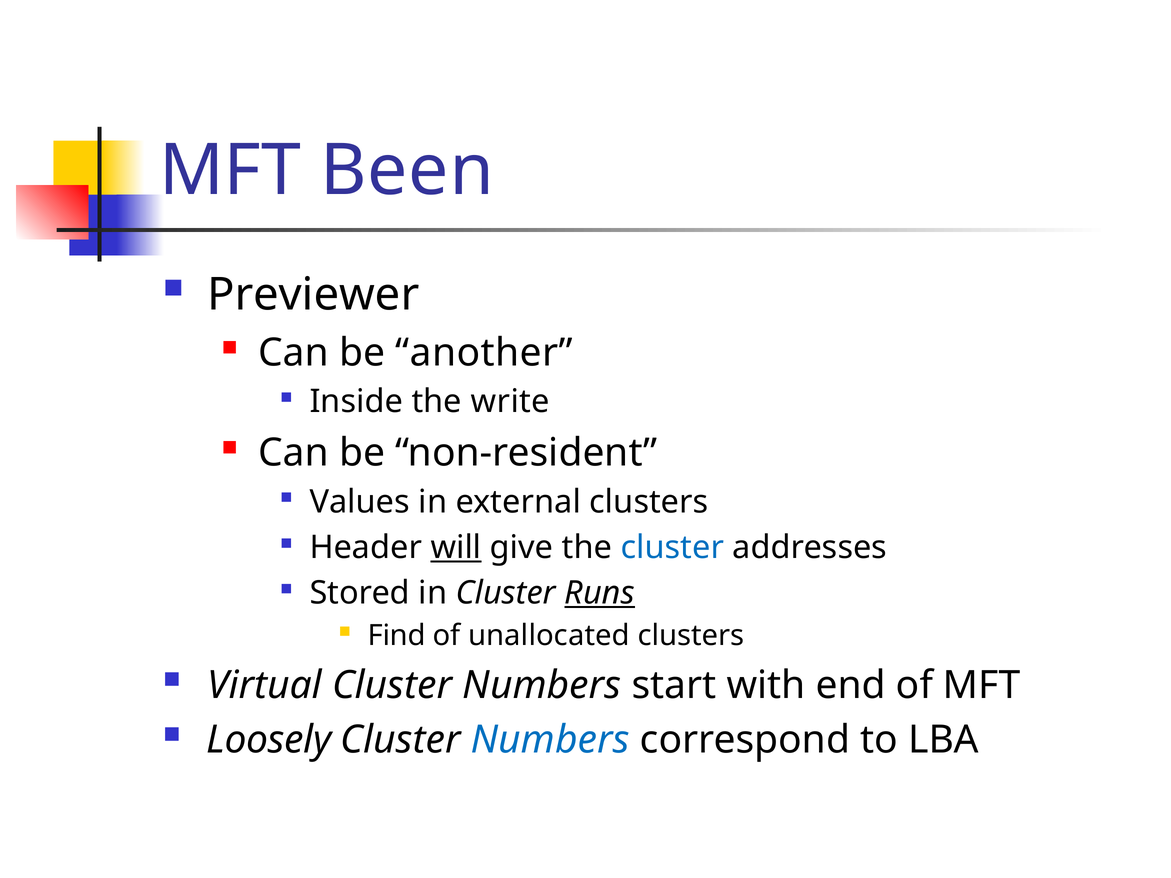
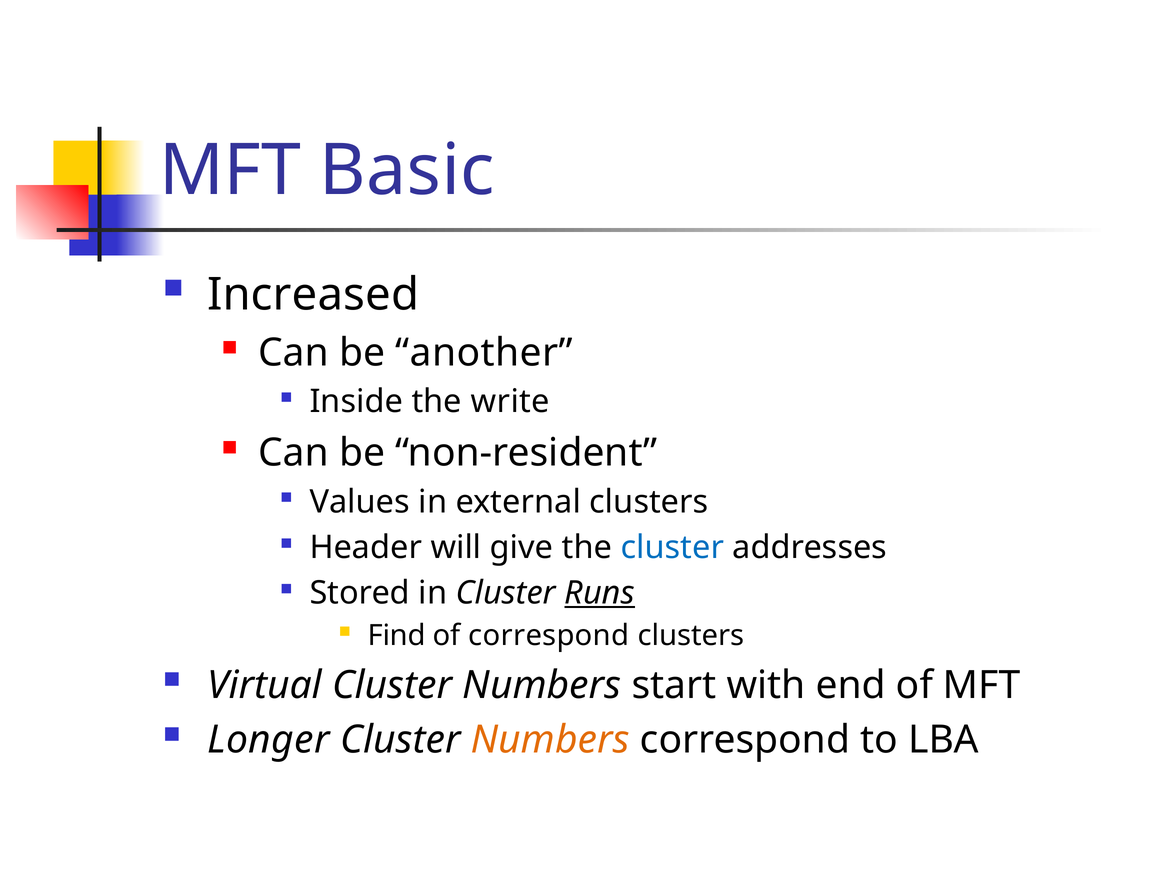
Been: Been -> Basic
Previewer: Previewer -> Increased
will underline: present -> none
of unallocated: unallocated -> correspond
Loosely: Loosely -> Longer
Numbers at (550, 740) colour: blue -> orange
